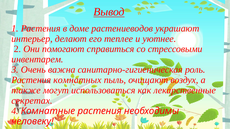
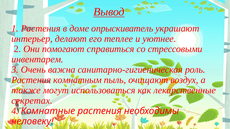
растениеводов: растениеводов -> опрыскиватель
комнатных: комнатных -> комнатным
